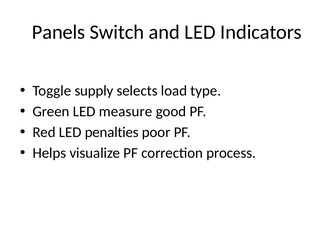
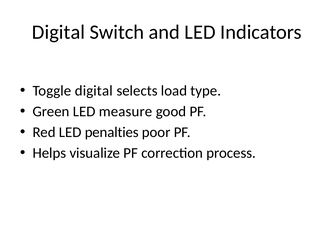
Panels at (59, 32): Panels -> Digital
Toggle supply: supply -> digital
